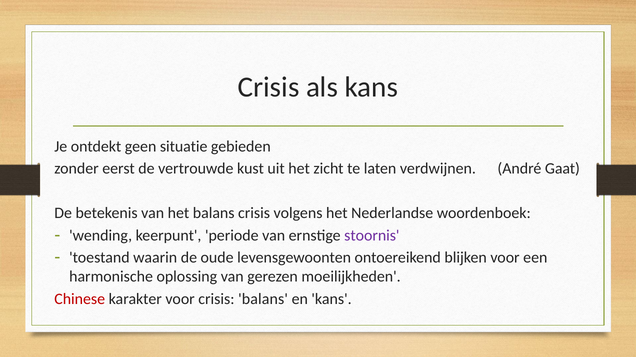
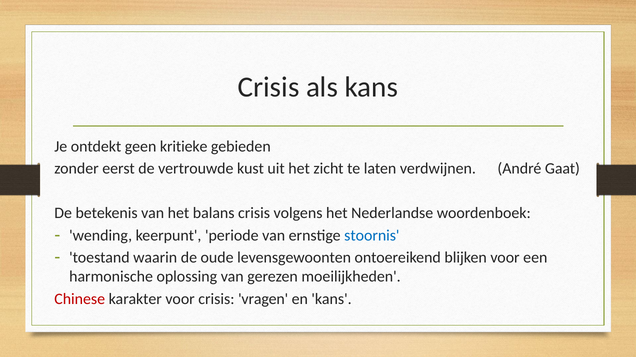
situatie: situatie -> kritieke
stoornis colour: purple -> blue
crisis balans: balans -> vragen
